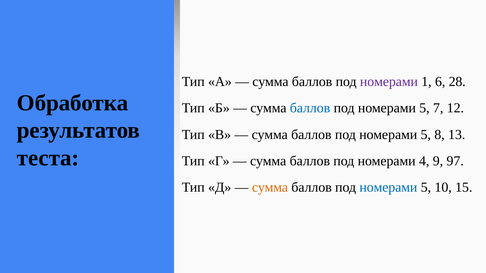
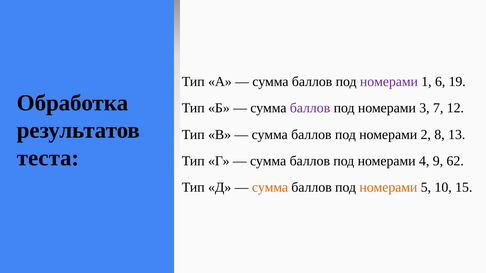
28: 28 -> 19
баллов at (310, 108) colour: blue -> purple
5 at (424, 108): 5 -> 3
5 at (426, 135): 5 -> 2
97: 97 -> 62
номерами at (388, 188) colour: blue -> orange
